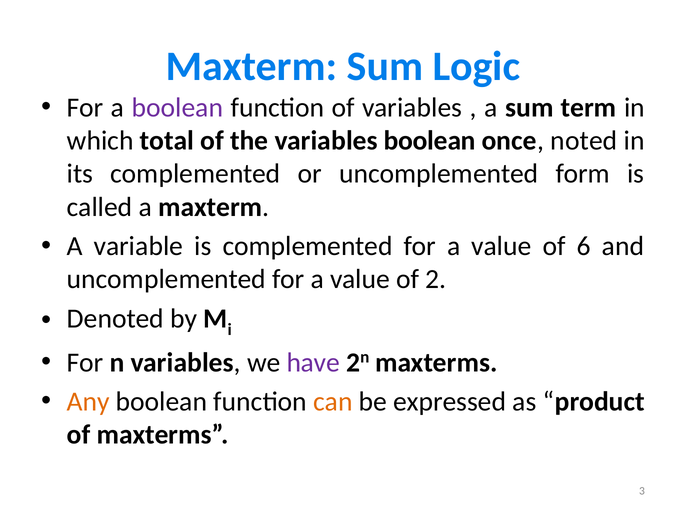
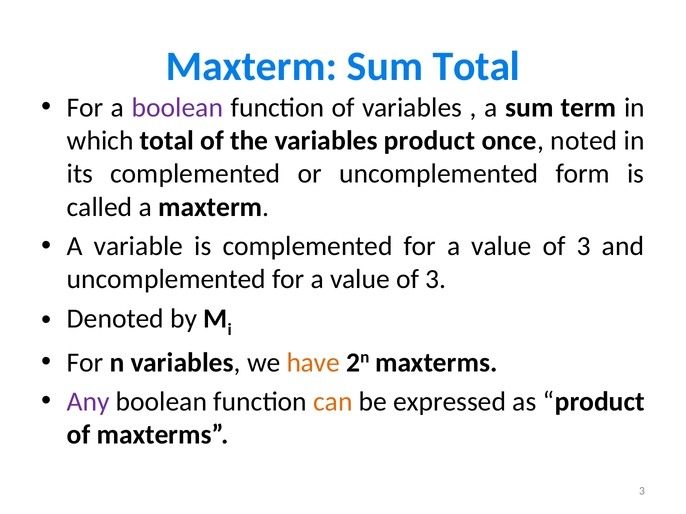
Sum Logic: Logic -> Total
variables boolean: boolean -> product
6 at (584, 246): 6 -> 3
2 at (436, 280): 2 -> 3
have colour: purple -> orange
Any colour: orange -> purple
